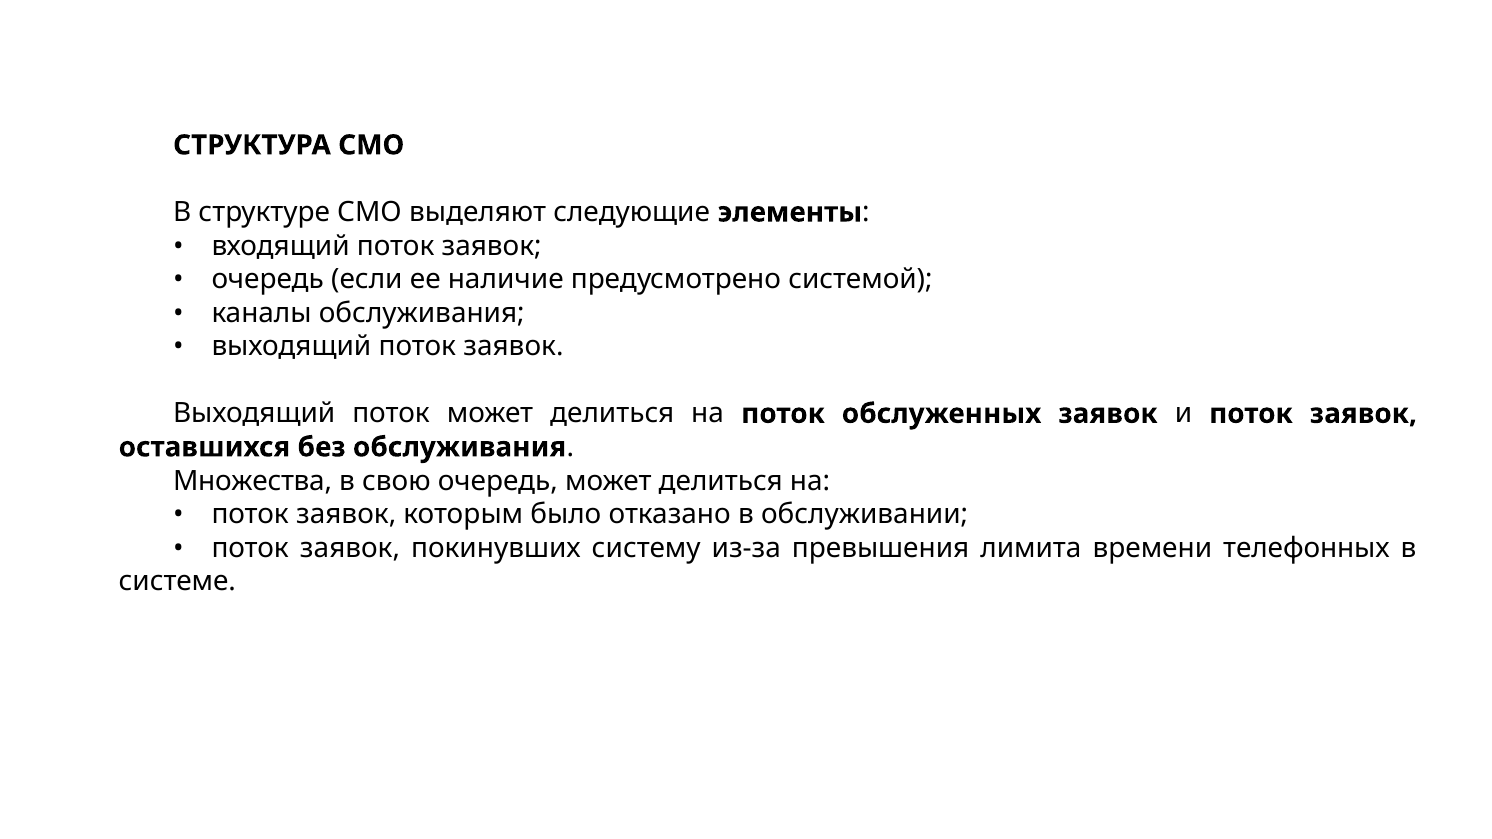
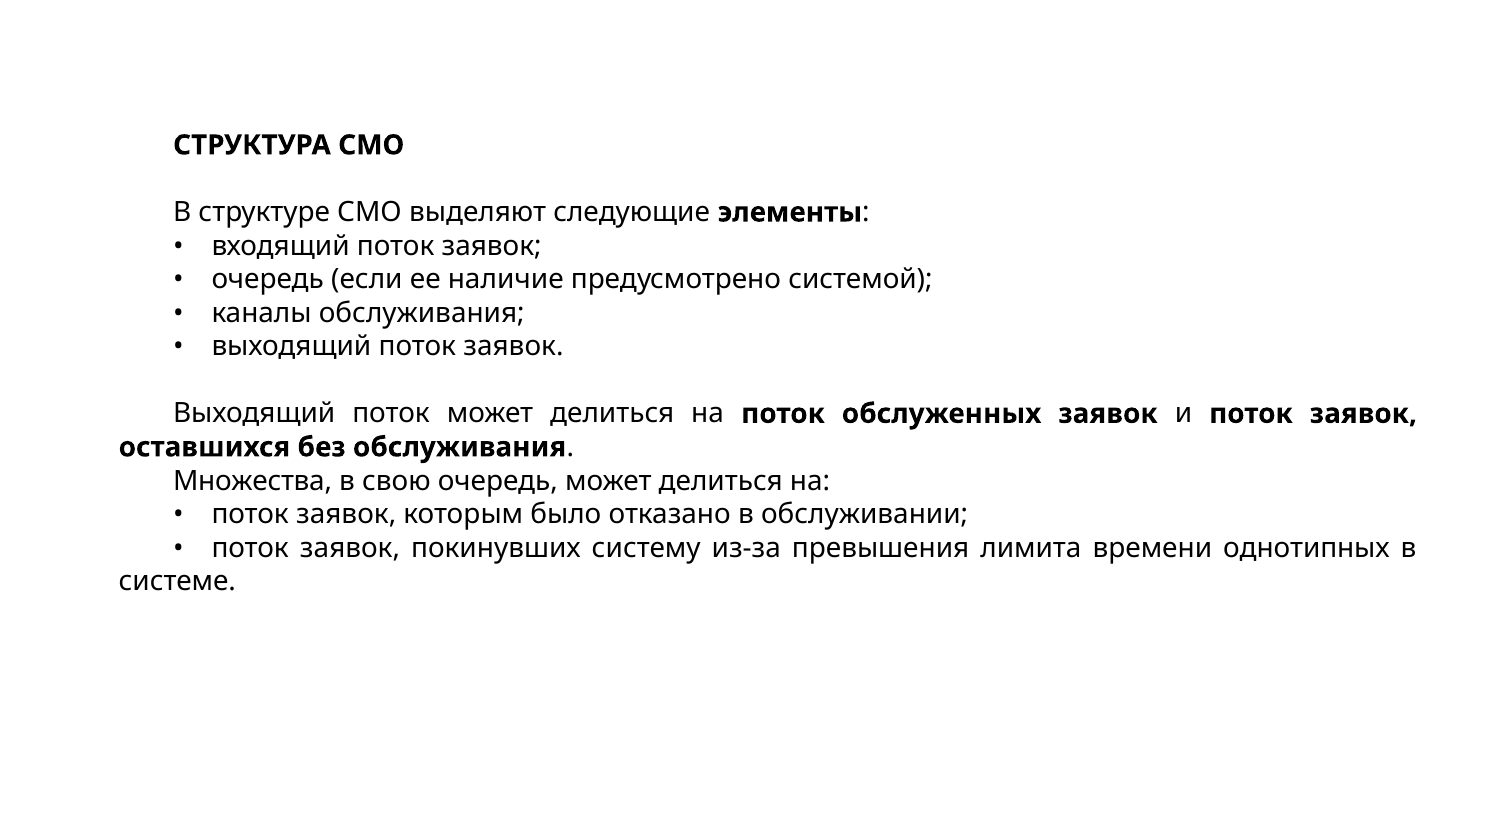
телефонных: телефонных -> однотипных
